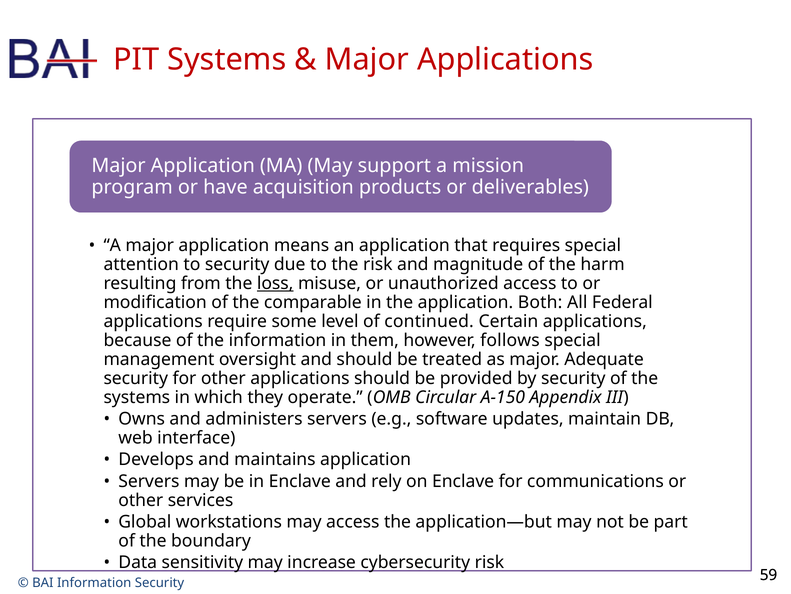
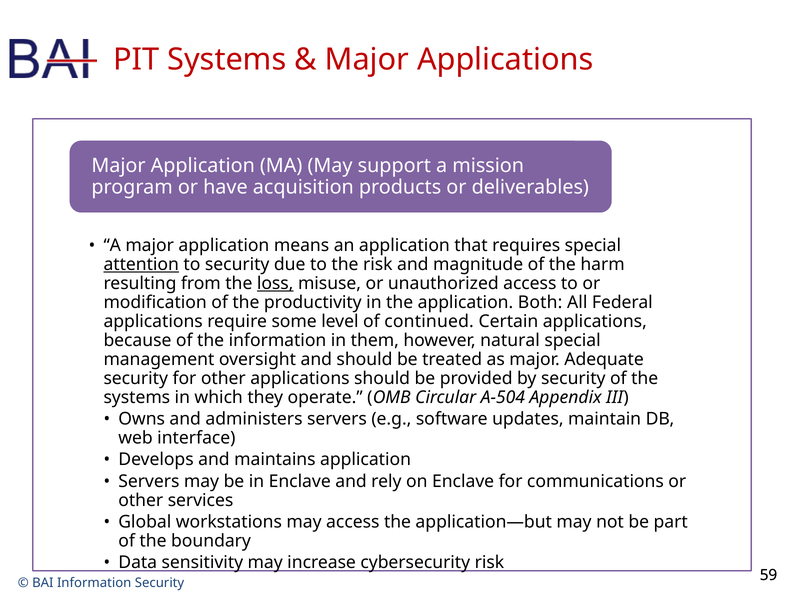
attention underline: none -> present
comparable: comparable -> productivity
follows: follows -> natural
A-150: A-150 -> A-504
